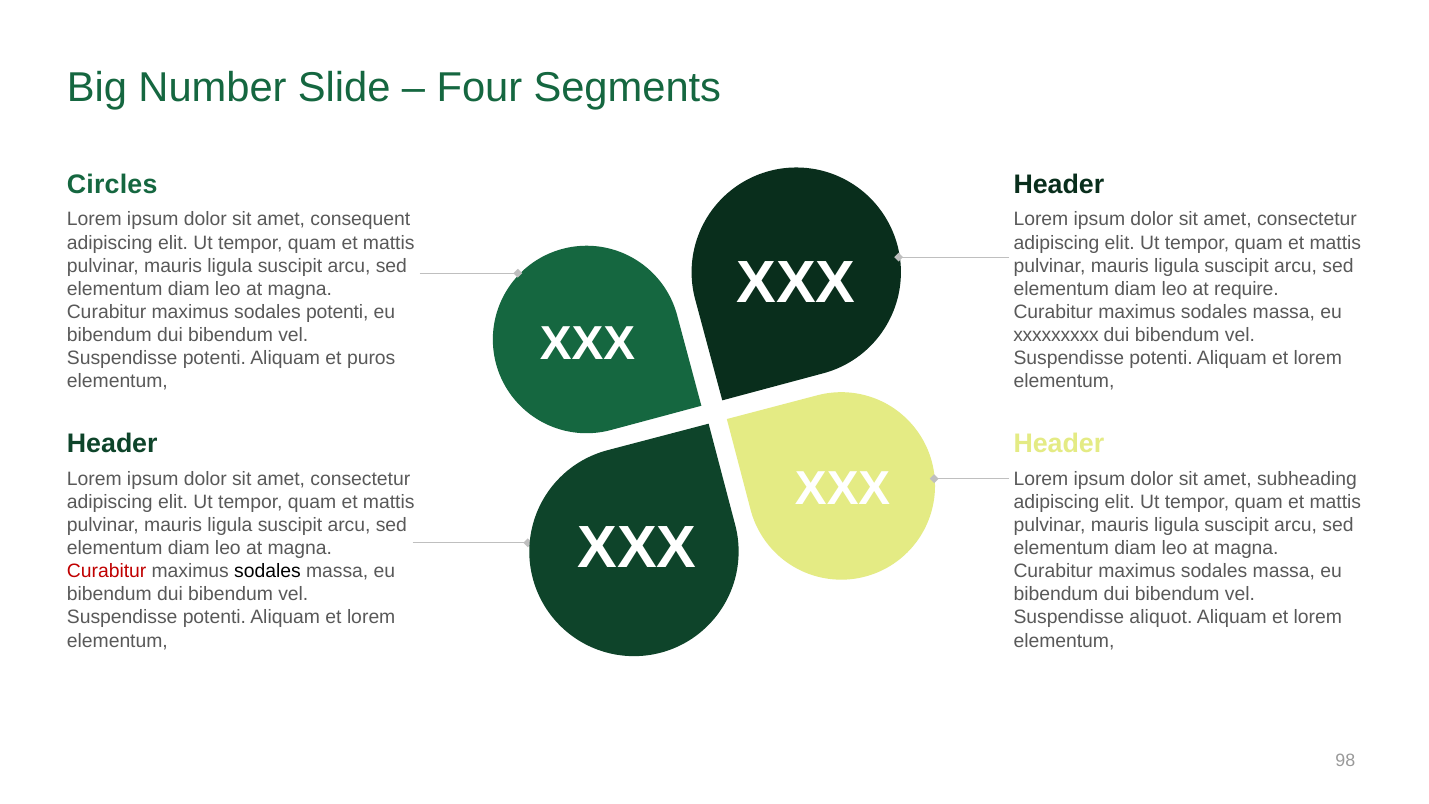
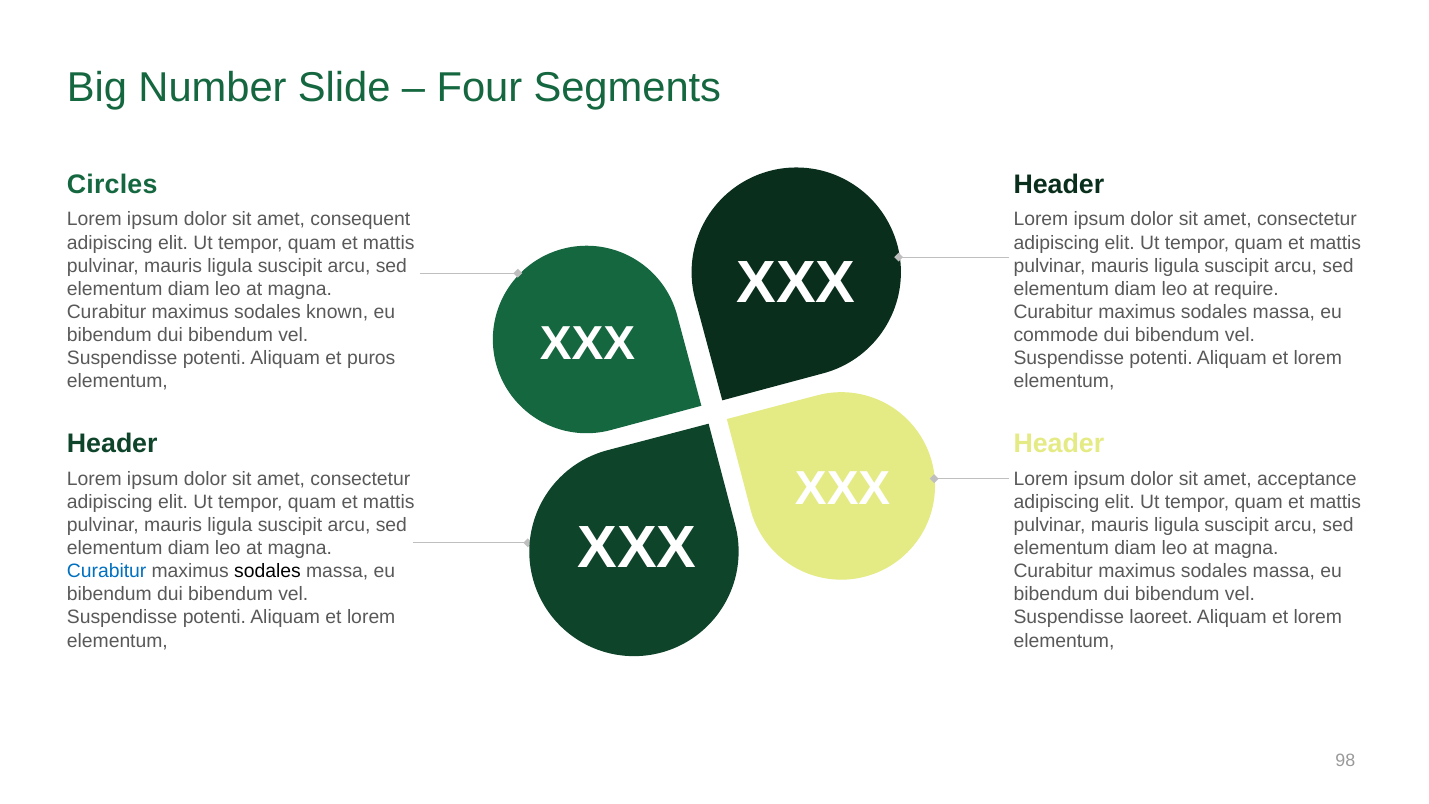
sodales potenti: potenti -> known
xxxxxxxxx: xxxxxxxxx -> commode
subheading: subheading -> acceptance
Curabitur at (107, 571) colour: red -> blue
aliquot: aliquot -> laoreet
